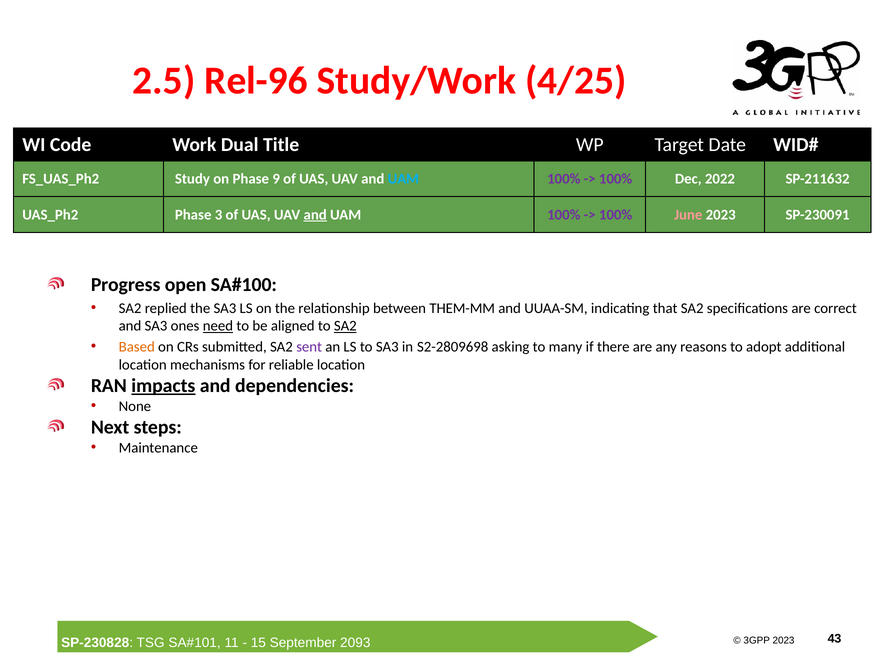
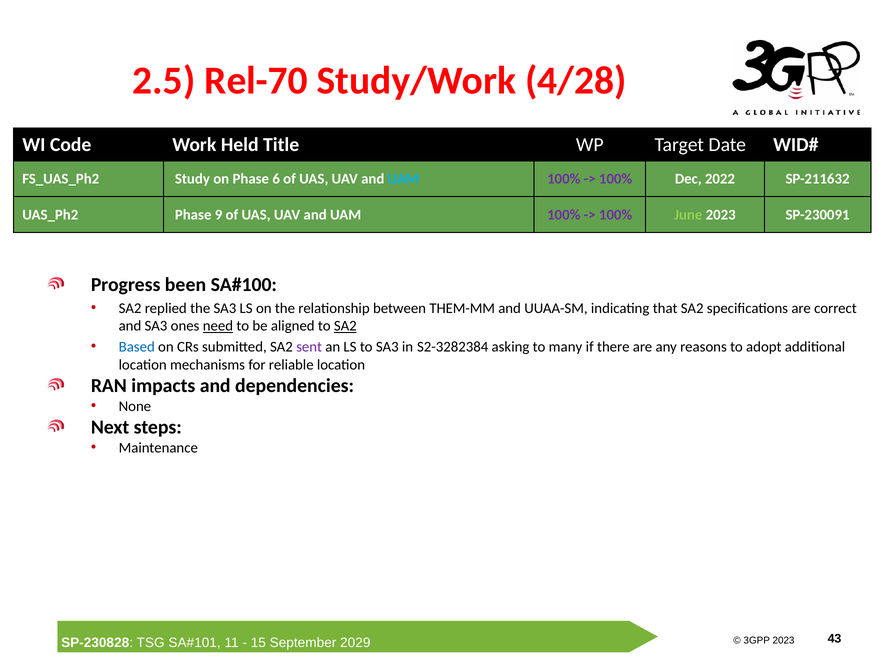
Rel-96: Rel-96 -> Rel-70
4/25: 4/25 -> 4/28
Dual: Dual -> Held
9: 9 -> 6
3: 3 -> 9
and at (315, 214) underline: present -> none
June colour: pink -> light green
open: open -> been
Based colour: orange -> blue
S2-2809698: S2-2809698 -> S2-3282384
impacts underline: present -> none
2093: 2093 -> 2029
